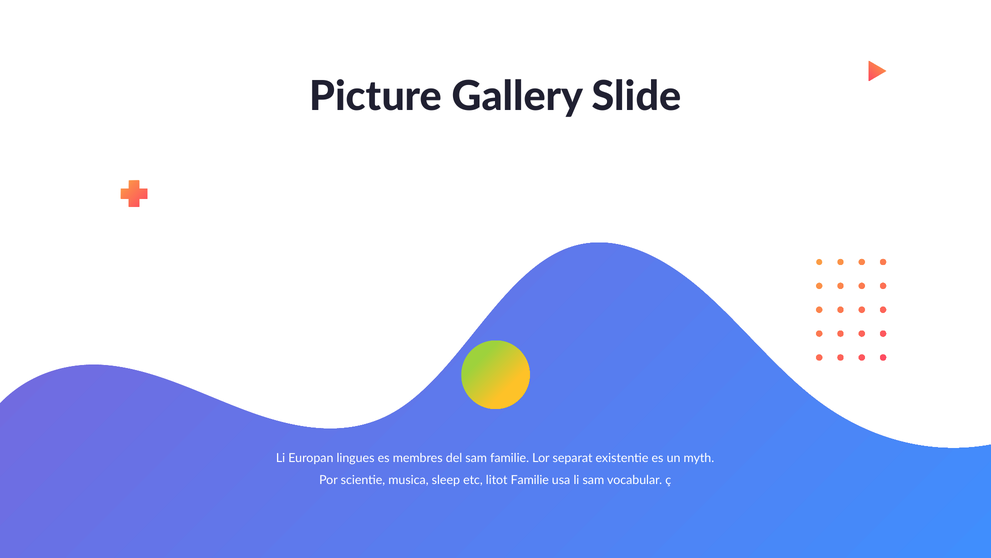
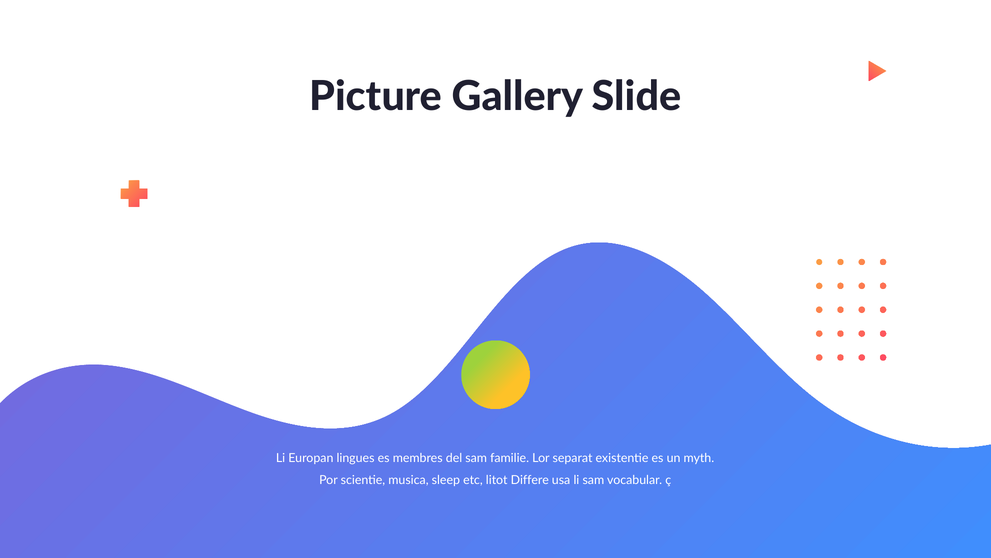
litot Familie: Familie -> Differe
